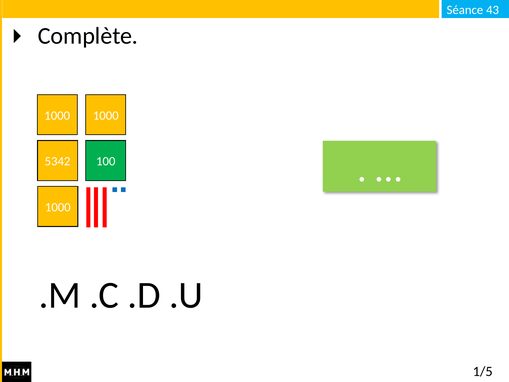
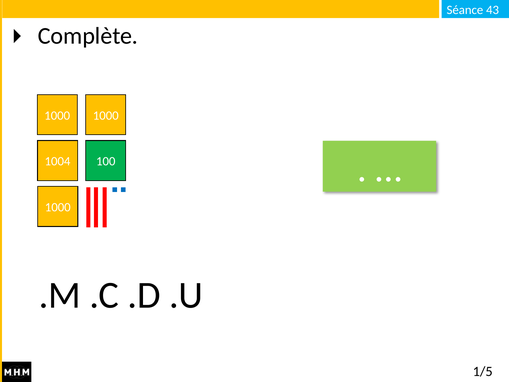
5342: 5342 -> 1004
